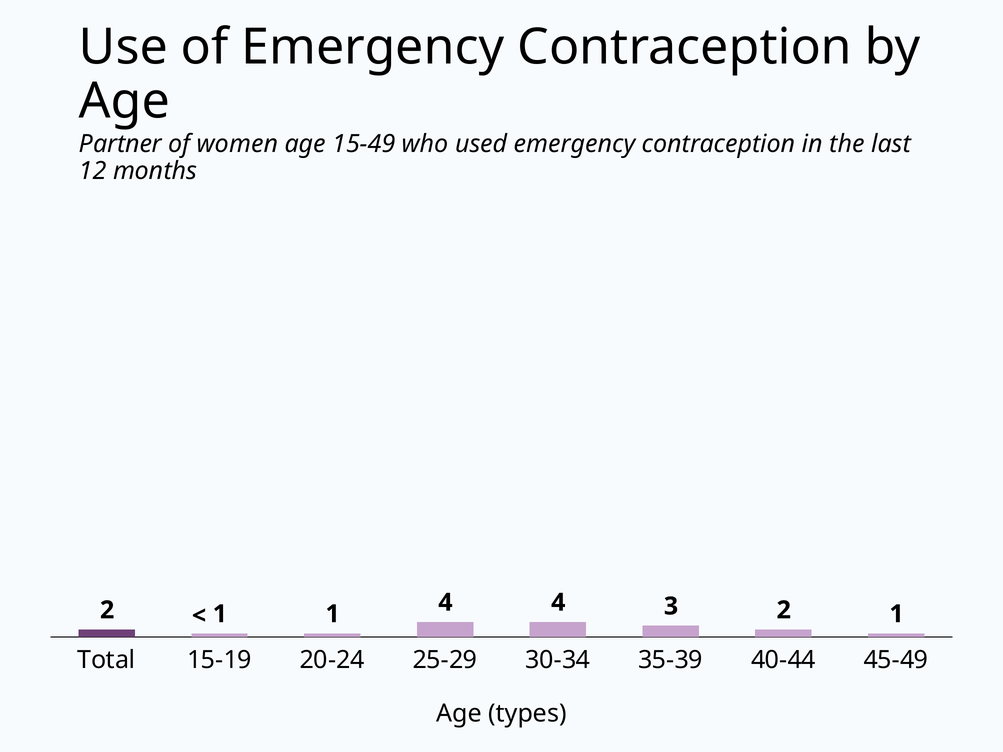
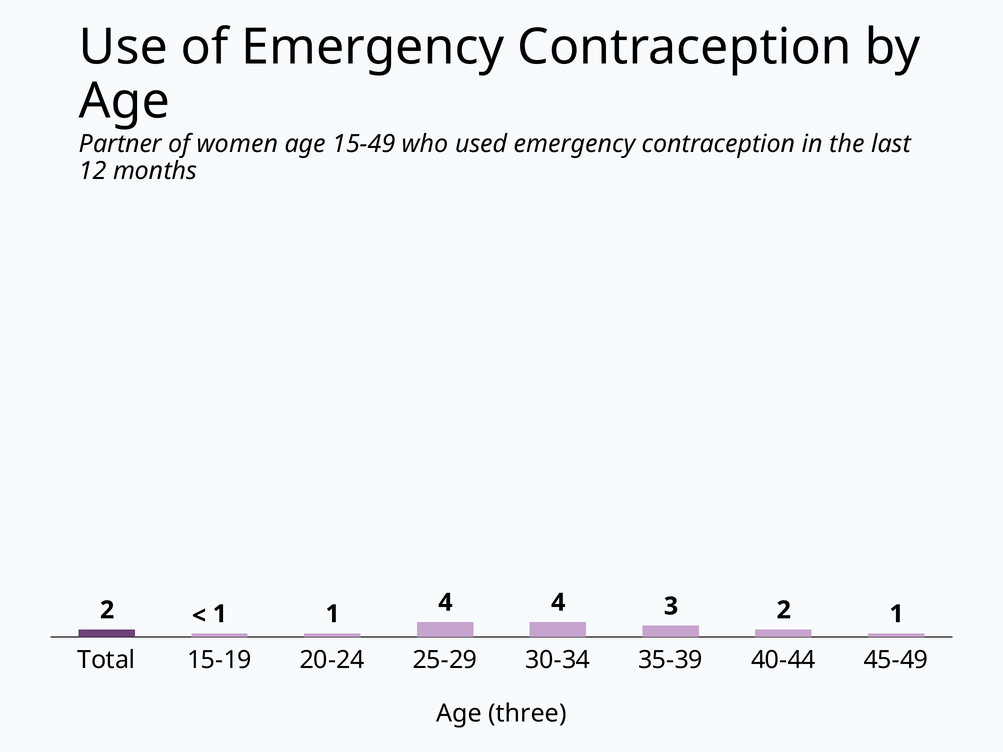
types: types -> three
